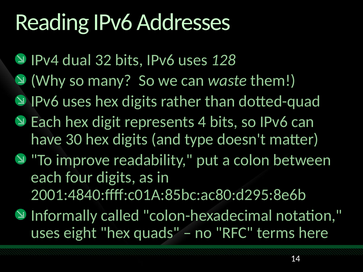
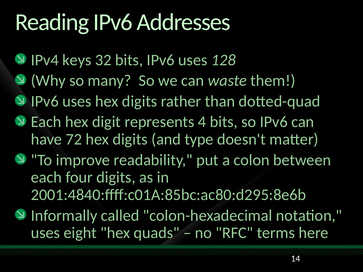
dual: dual -> keys
30: 30 -> 72
